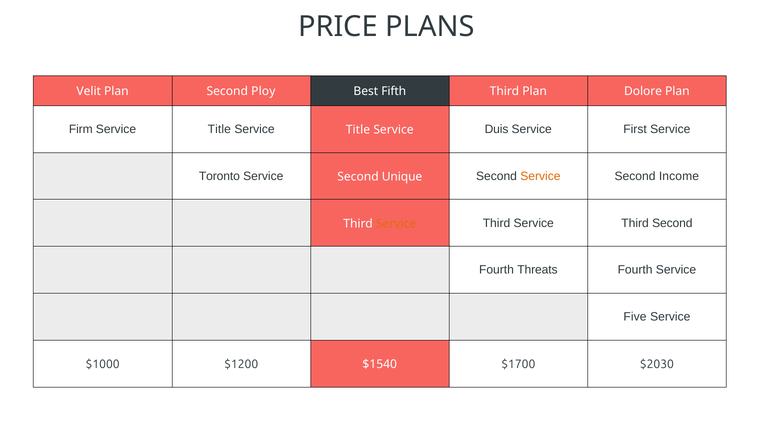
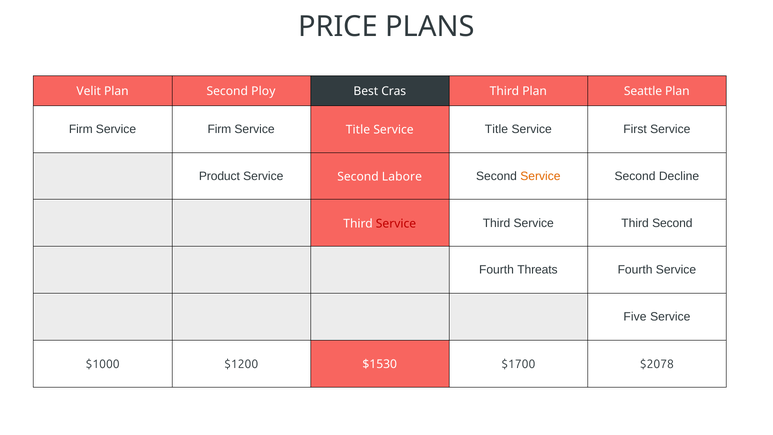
Fifth: Fifth -> Cras
Dolore: Dolore -> Seattle
Title at (219, 129): Title -> Firm
Duis at (497, 129): Duis -> Title
Toronto: Toronto -> Product
Unique: Unique -> Labore
Income: Income -> Decline
Service at (396, 223) colour: orange -> red
$1540: $1540 -> $1530
$2030: $2030 -> $2078
